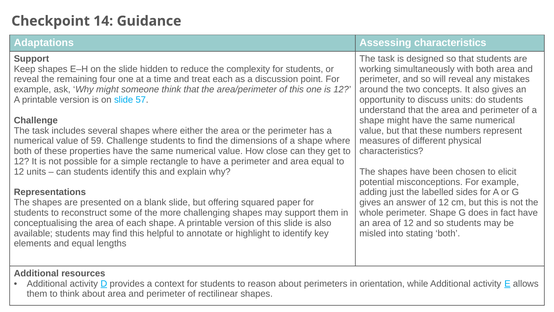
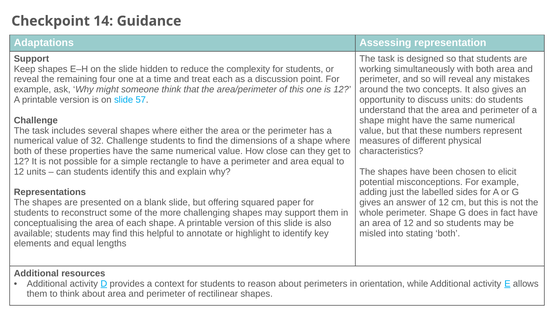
Assessing characteristics: characteristics -> representation
59: 59 -> 32
